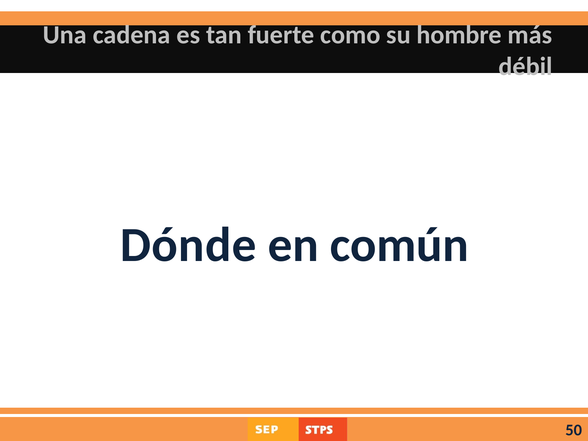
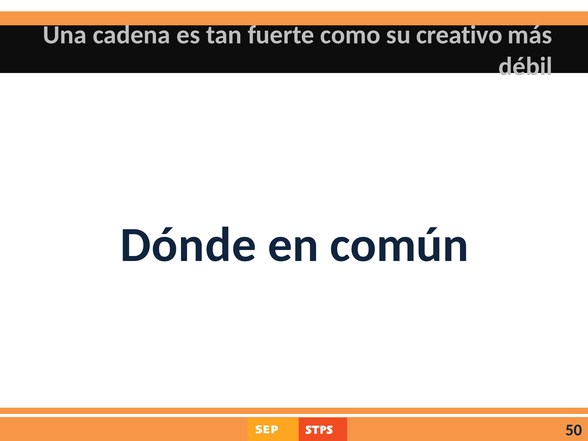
hombre: hombre -> creativo
